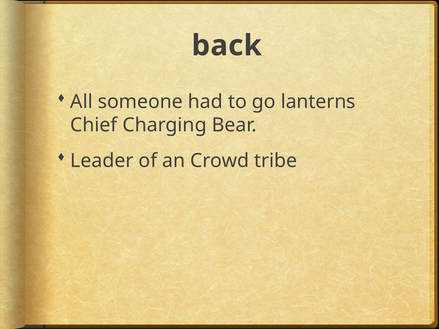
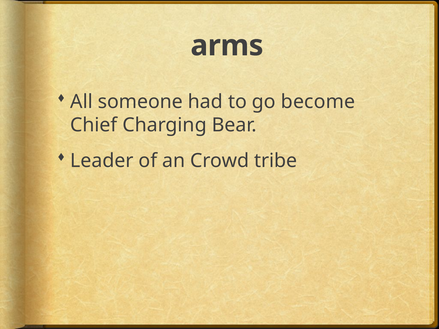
back: back -> arms
lanterns: lanterns -> become
